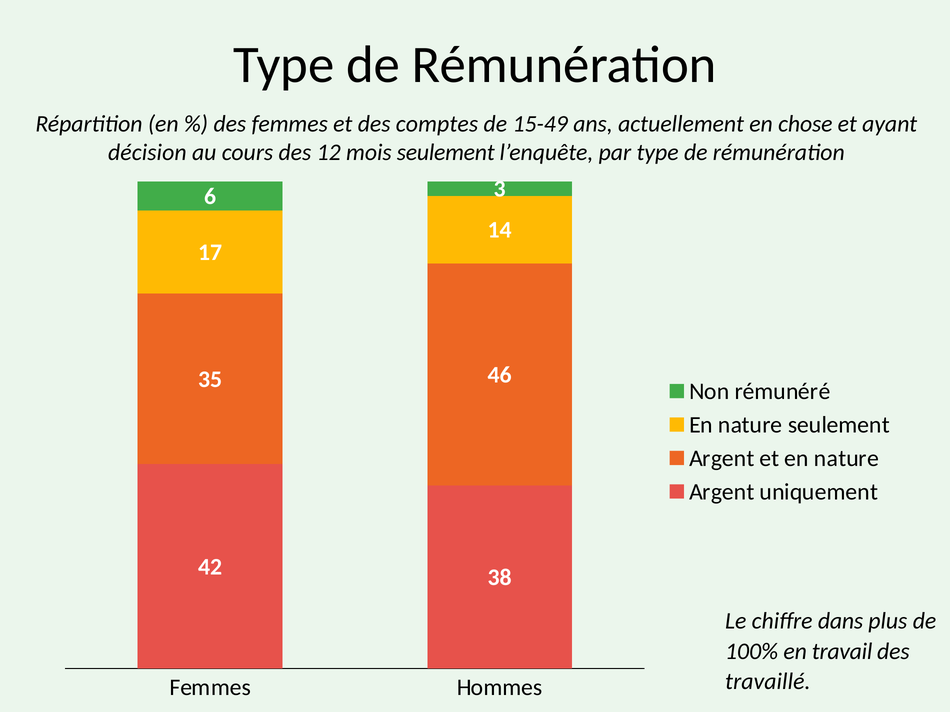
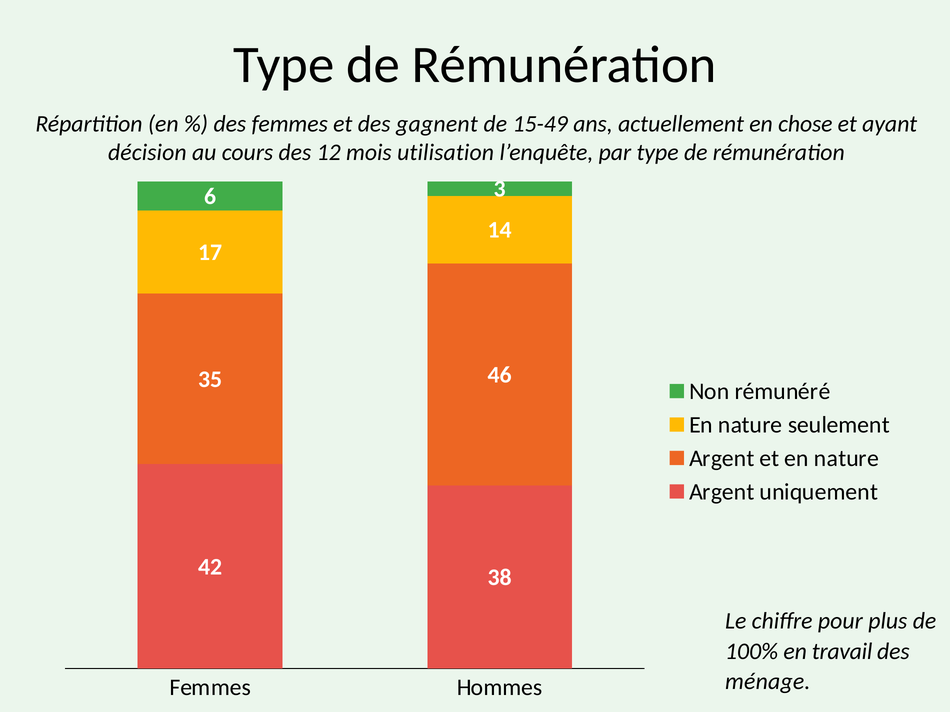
comptes: comptes -> gagnent
mois seulement: seulement -> utilisation
dans: dans -> pour
travaillé: travaillé -> ménage
